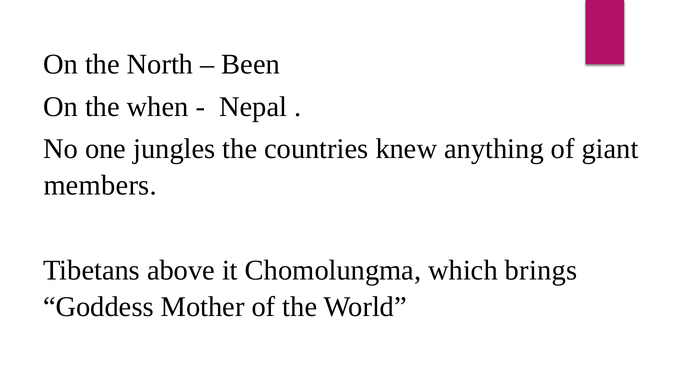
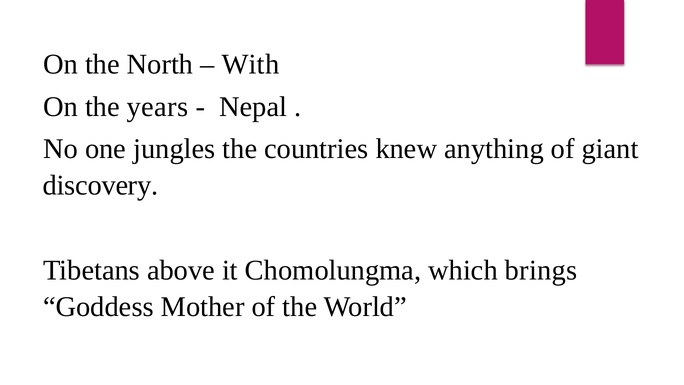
Been: Been -> With
when: when -> years
members: members -> discovery
